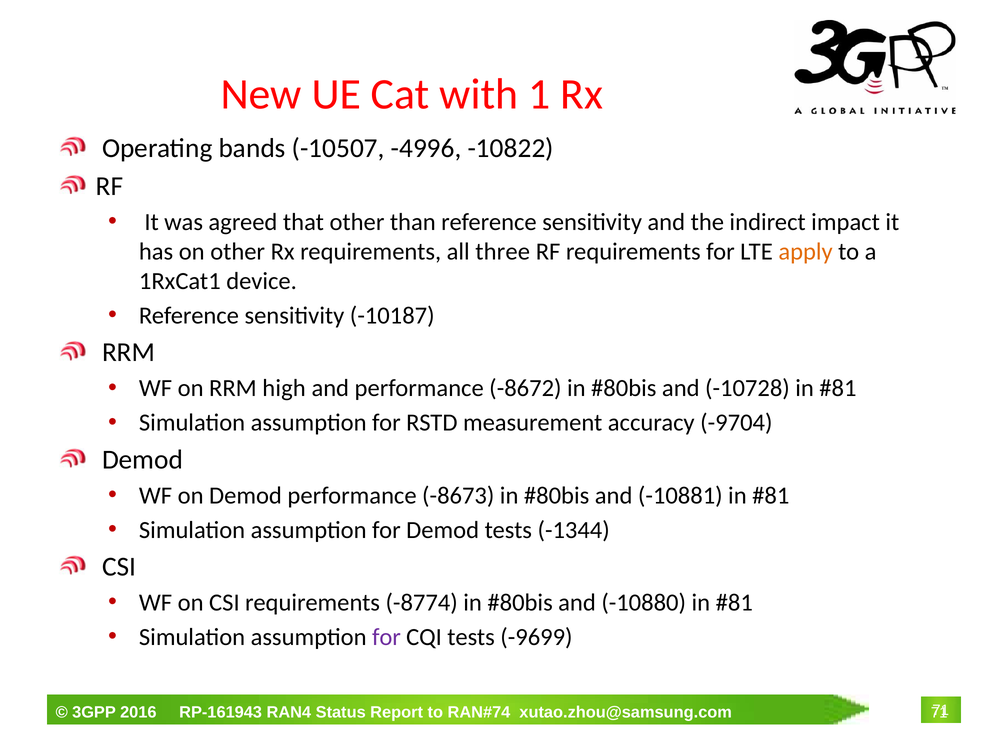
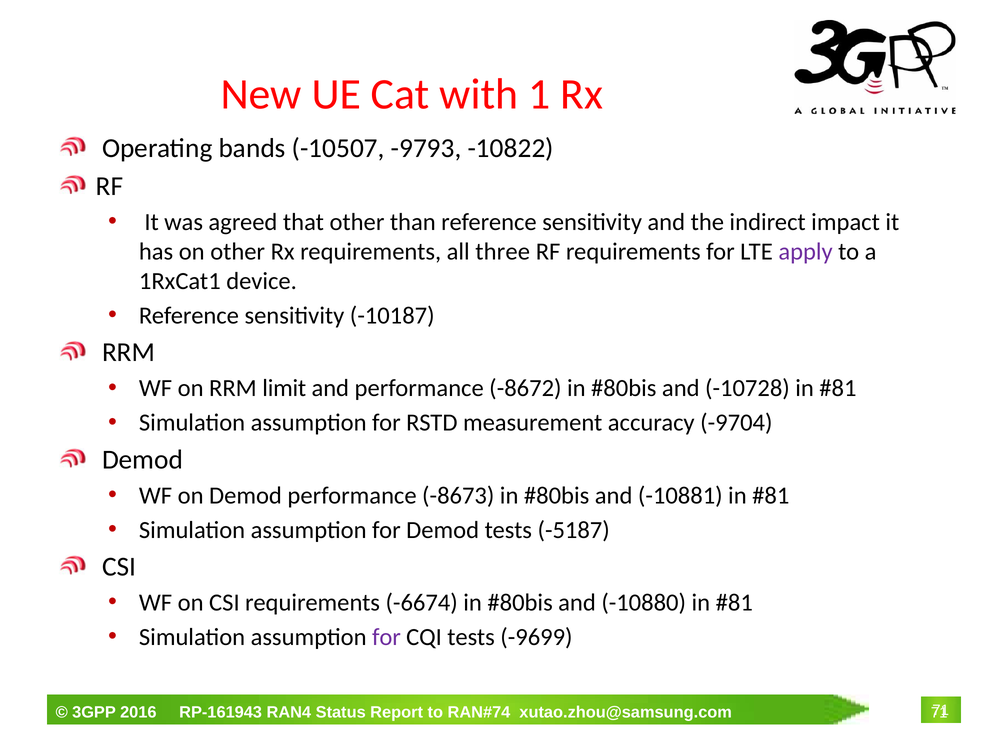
-4996: -4996 -> -9793
apply colour: orange -> purple
high: high -> limit
-1344: -1344 -> -5187
-8774: -8774 -> -6674
